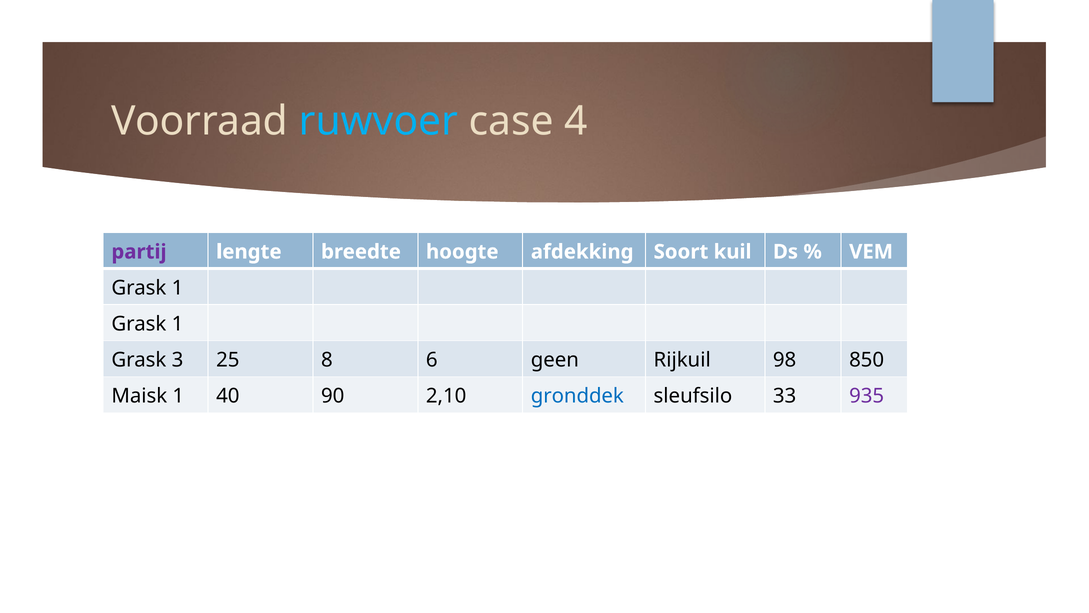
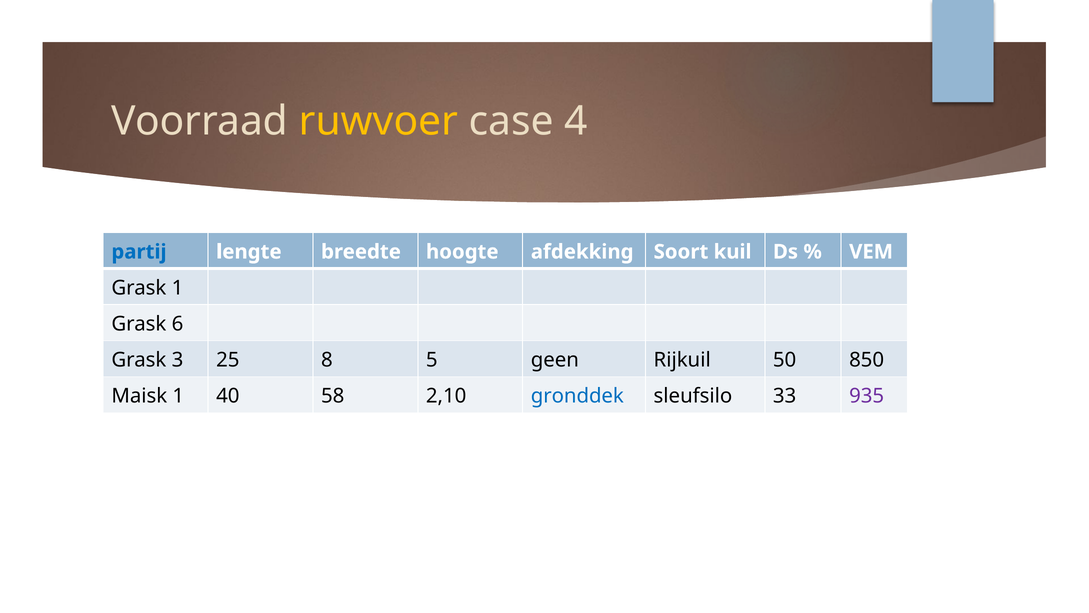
ruwvoer colour: light blue -> yellow
partij colour: purple -> blue
1 at (178, 324): 1 -> 6
6: 6 -> 5
98: 98 -> 50
90: 90 -> 58
